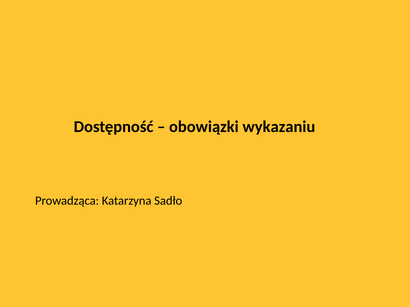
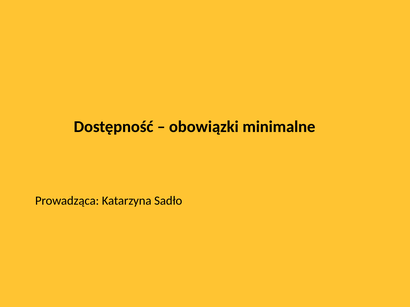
wykazaniu: wykazaniu -> minimalne
